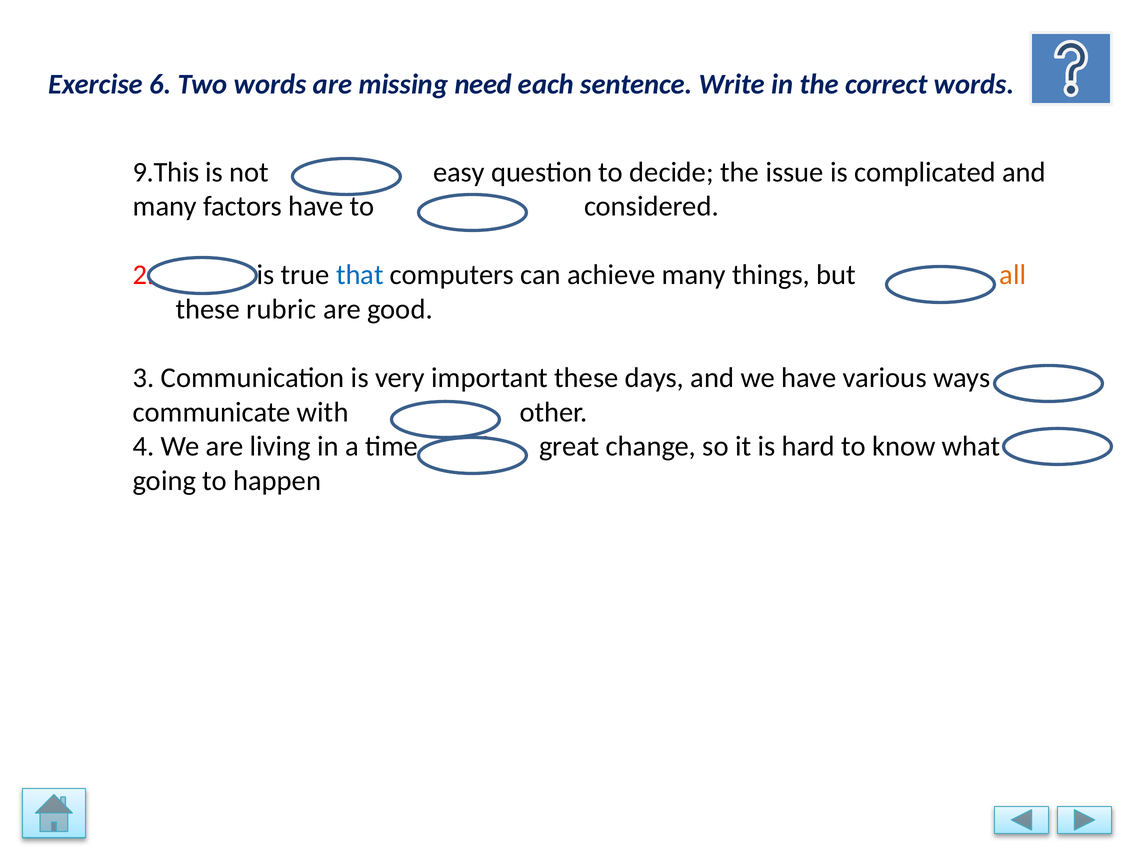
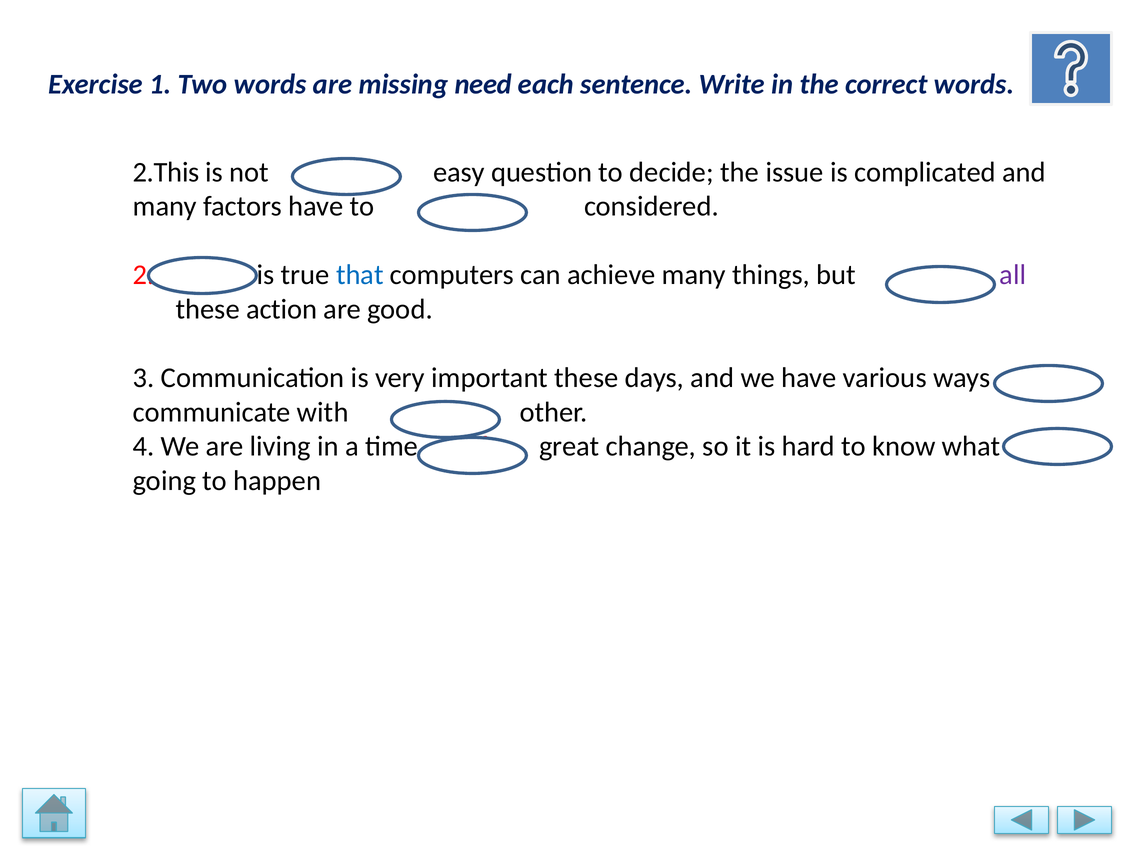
6: 6 -> 1
9.This: 9.This -> 2.This
all colour: orange -> purple
rubric: rubric -> action
